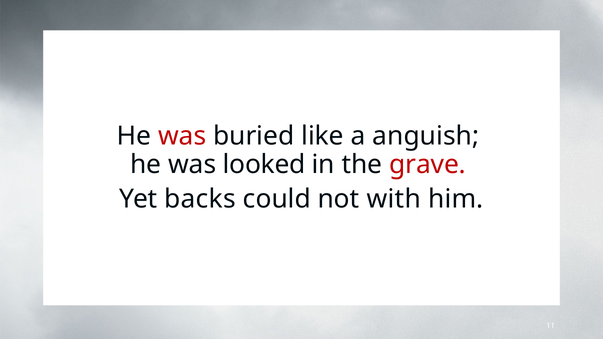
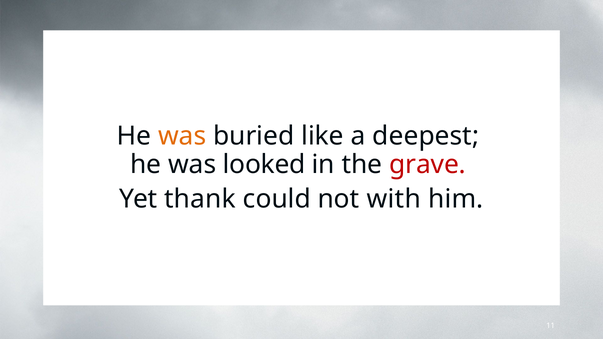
was at (182, 136) colour: red -> orange
anguish: anguish -> deepest
backs: backs -> thank
